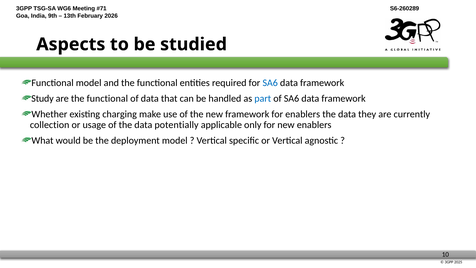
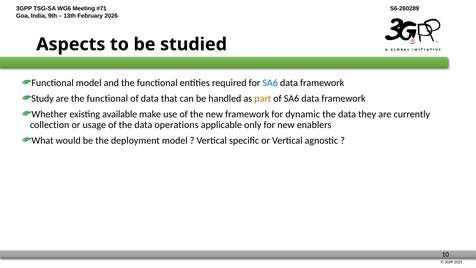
part colour: blue -> orange
charging: charging -> available
for enablers: enablers -> dynamic
potentially: potentially -> operations
